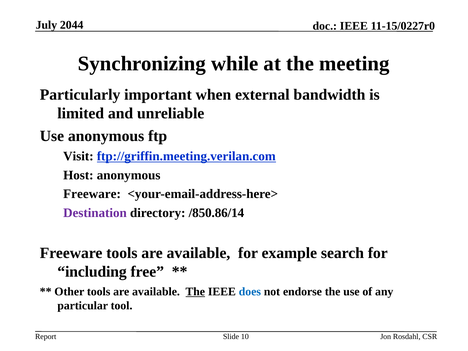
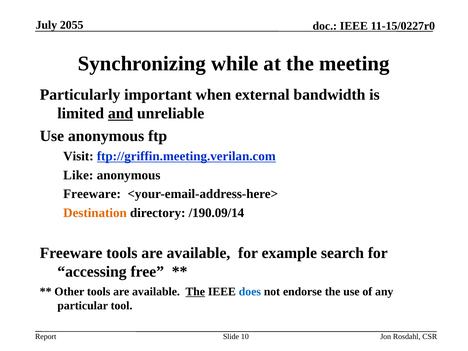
2044: 2044 -> 2055
and underline: none -> present
Host: Host -> Like
Destination colour: purple -> orange
/850.86/14: /850.86/14 -> /190.09/14
including: including -> accessing
